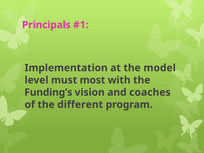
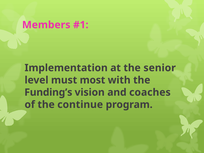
Principals: Principals -> Members
model: model -> senior
different: different -> continue
